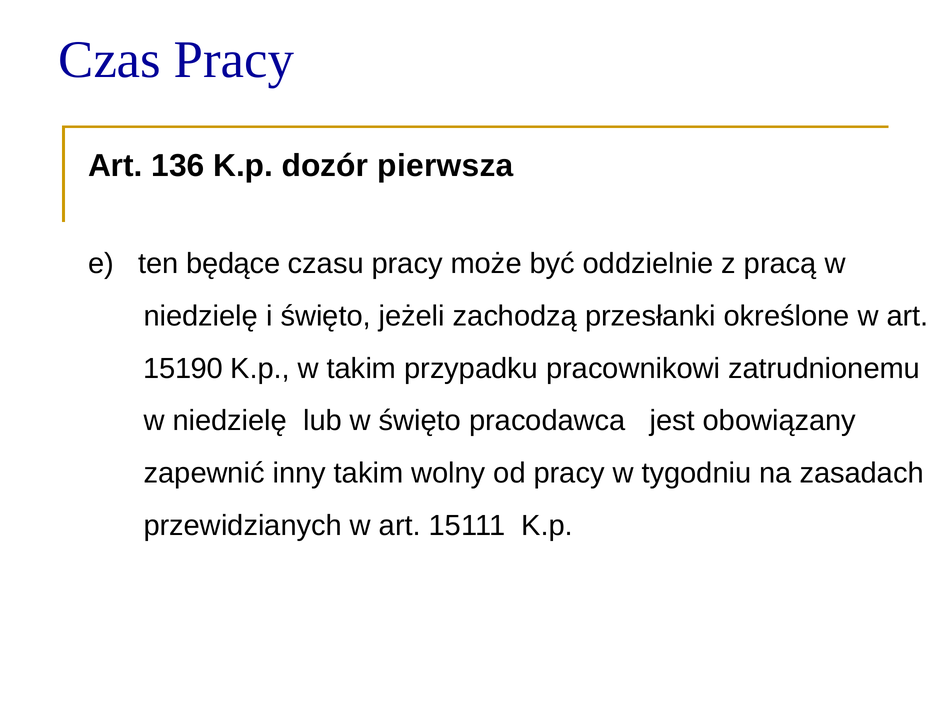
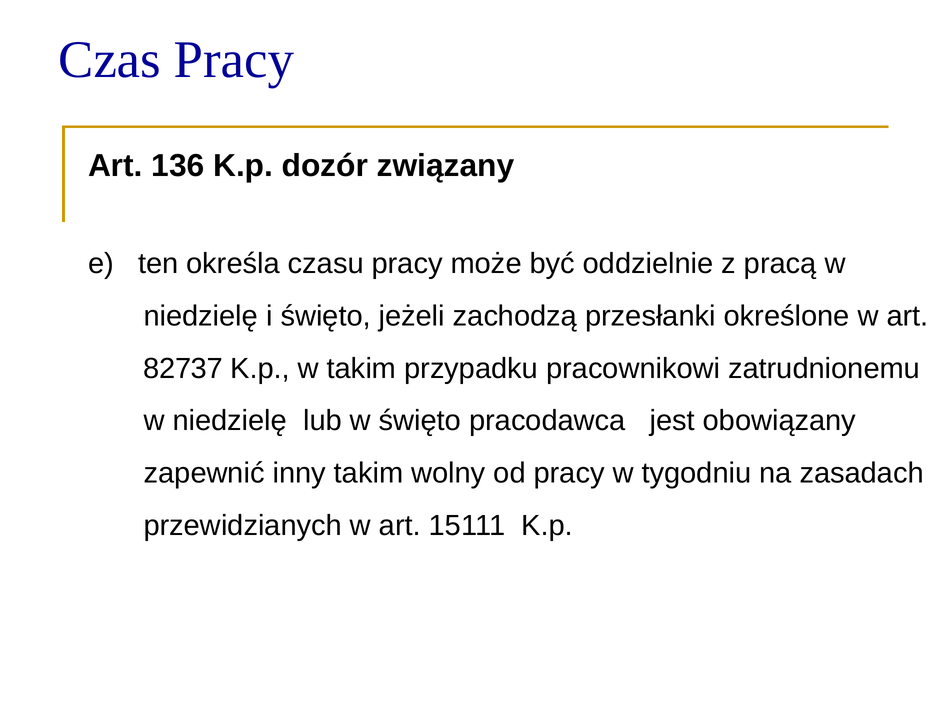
pierwsza: pierwsza -> związany
będące: będące -> określa
15190: 15190 -> 82737
